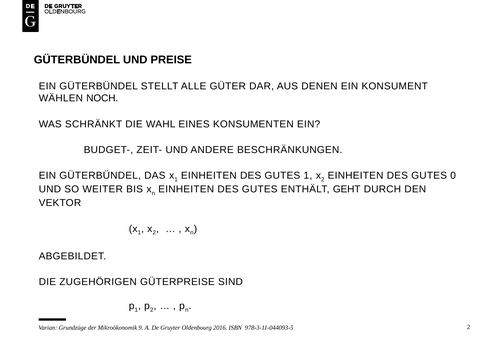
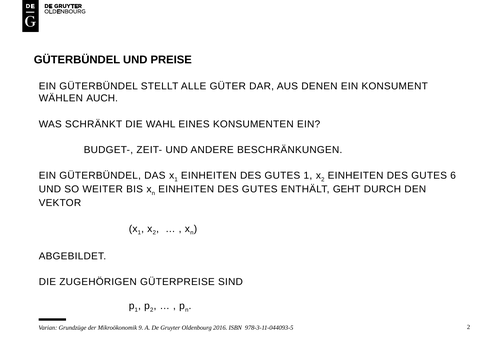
NOCH: NOCH -> AUCH
0: 0 -> 6
